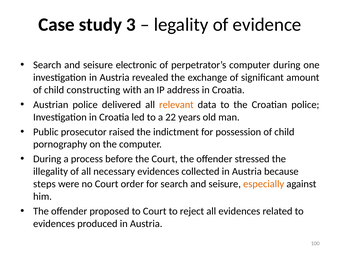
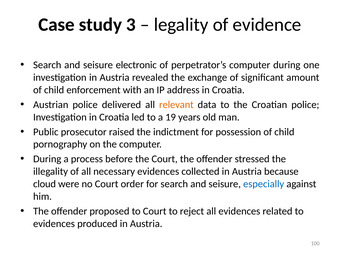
constructing: constructing -> enforcement
22: 22 -> 19
steps: steps -> cloud
especially colour: orange -> blue
